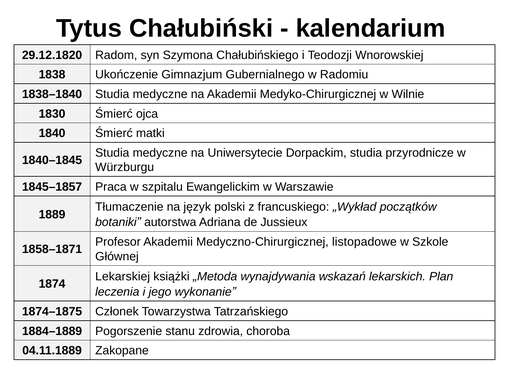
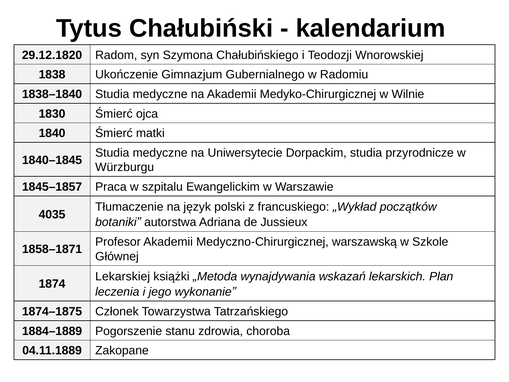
1889: 1889 -> 4035
listopadowe: listopadowe -> warszawską
